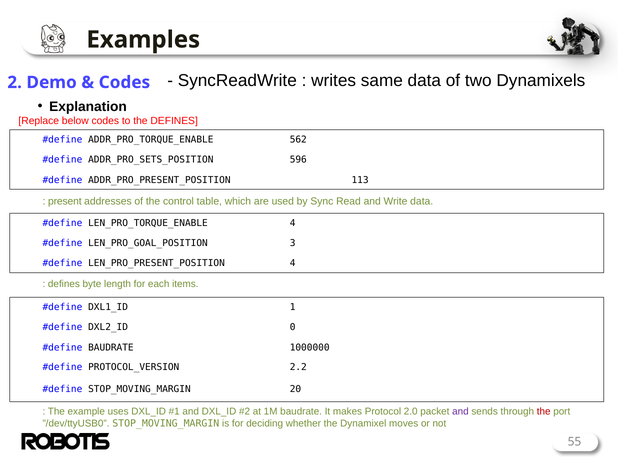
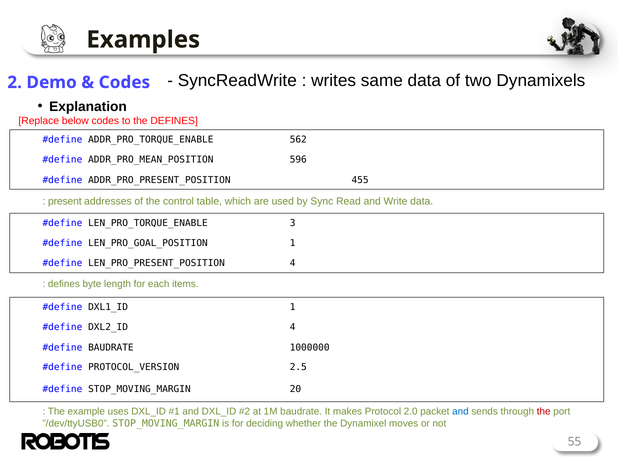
ADDR_PRO_SETS_POSITION: ADDR_PRO_SETS_POSITION -> ADDR_PRO_MEAN_POSITION
113: 113 -> 455
LEN_PRO_TORQUE_ENABLE 4: 4 -> 3
LEN_PRO_GOAL_POSITION 3: 3 -> 1
DXL2_ID 0: 0 -> 4
2.2: 2.2 -> 2.5
and at (460, 411) colour: purple -> blue
